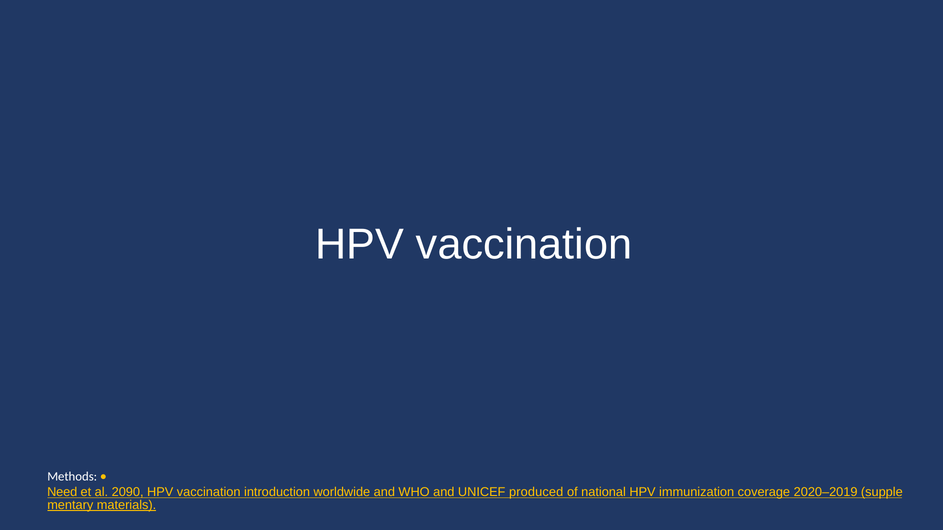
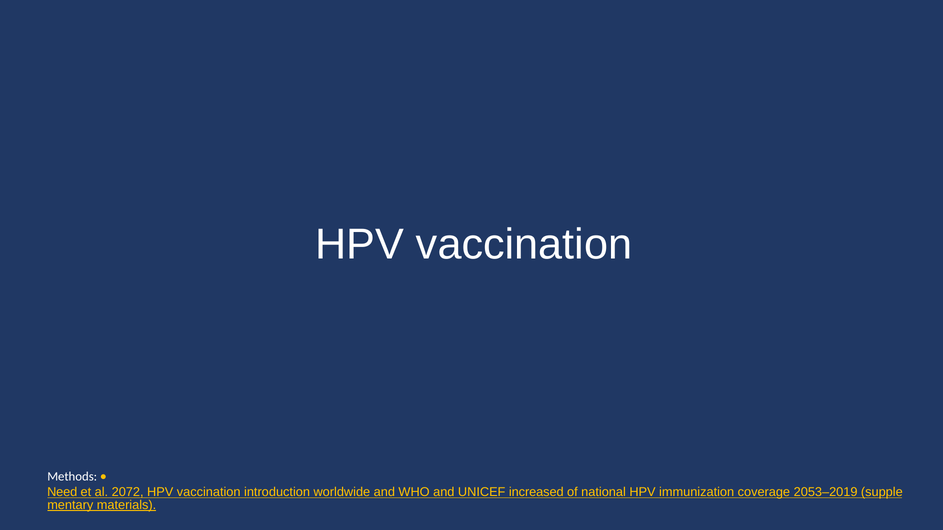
2090: 2090 -> 2072
produced: produced -> increased
2020–2019: 2020–2019 -> 2053–2019
